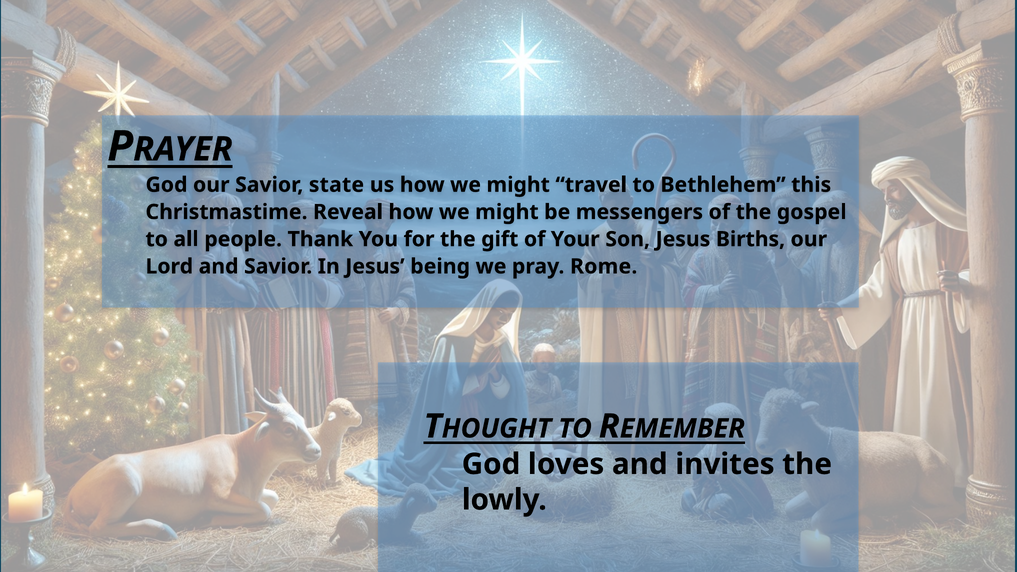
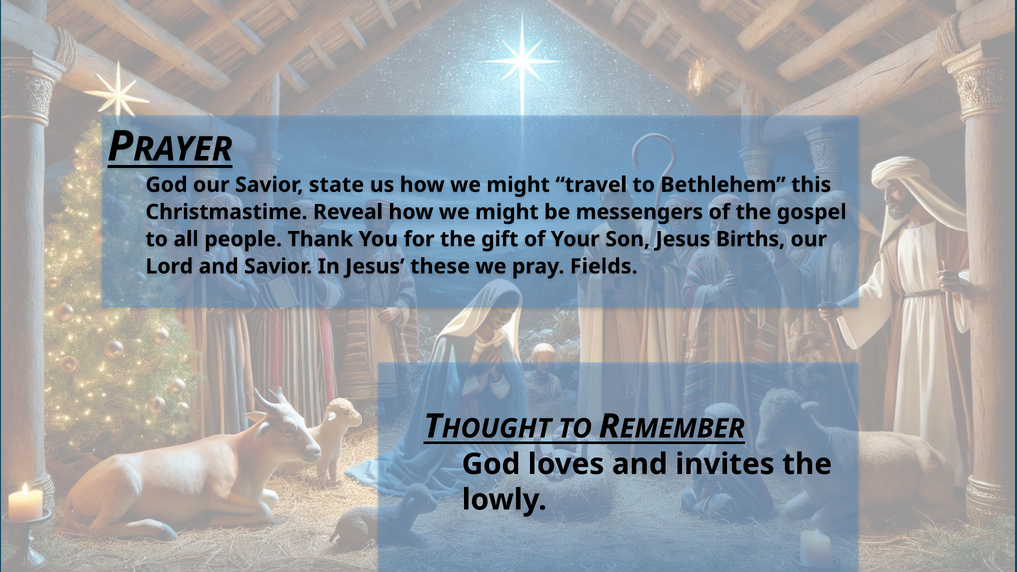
being: being -> these
Rome: Rome -> Fields
